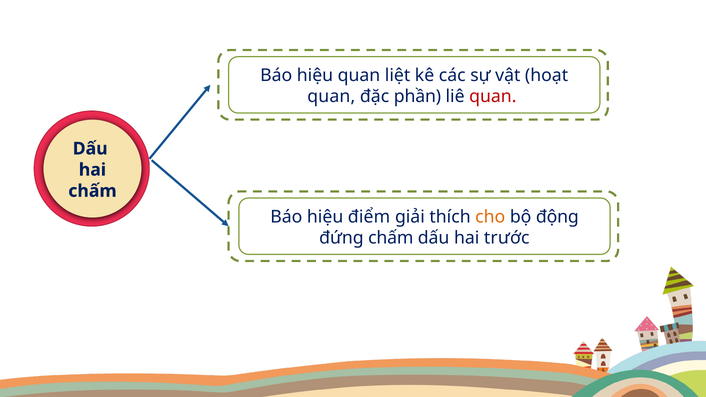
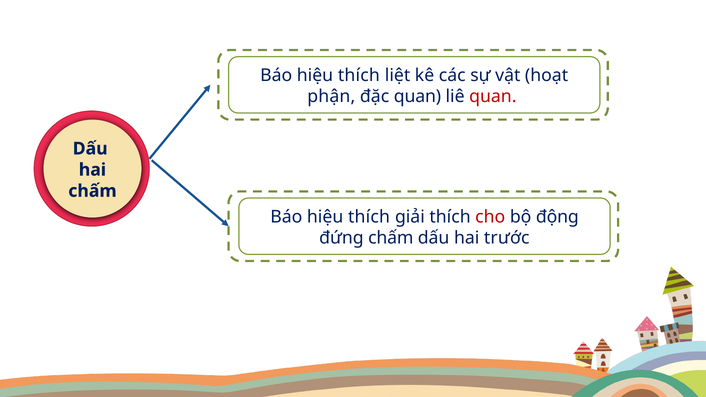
quan at (359, 75): quan -> thích
quan at (331, 97): quan -> phận
đặc phần: phần -> quan
điểm at (369, 217): điểm -> thích
cho colour: orange -> red
